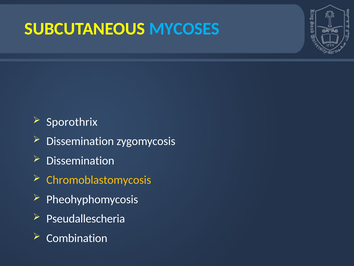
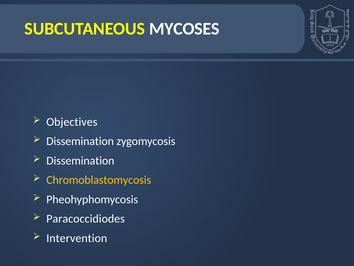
MYCOSES colour: light blue -> white
Sporothrix: Sporothrix -> Objectives
Pseudallescheria: Pseudallescheria -> Paracoccidiodes
Combination: Combination -> Intervention
